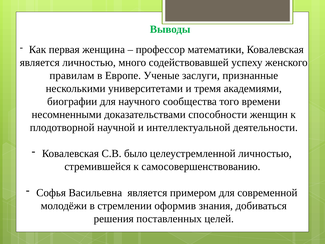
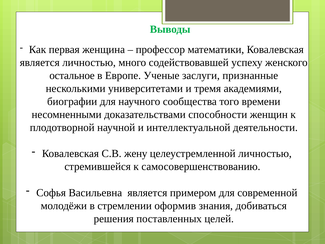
правилам: правилам -> остальное
было: было -> жену
